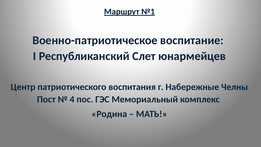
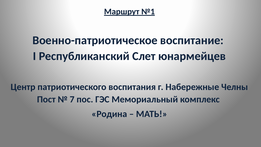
4: 4 -> 7
